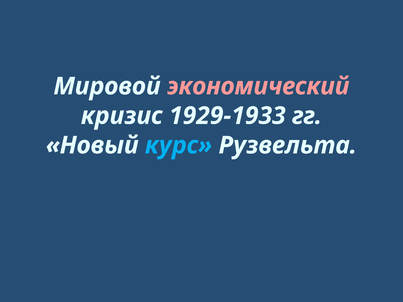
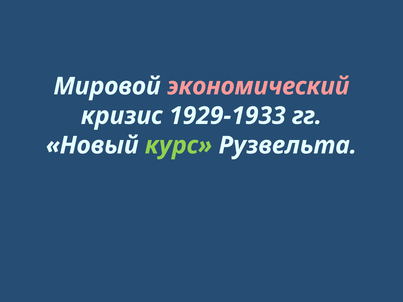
курс colour: light blue -> light green
